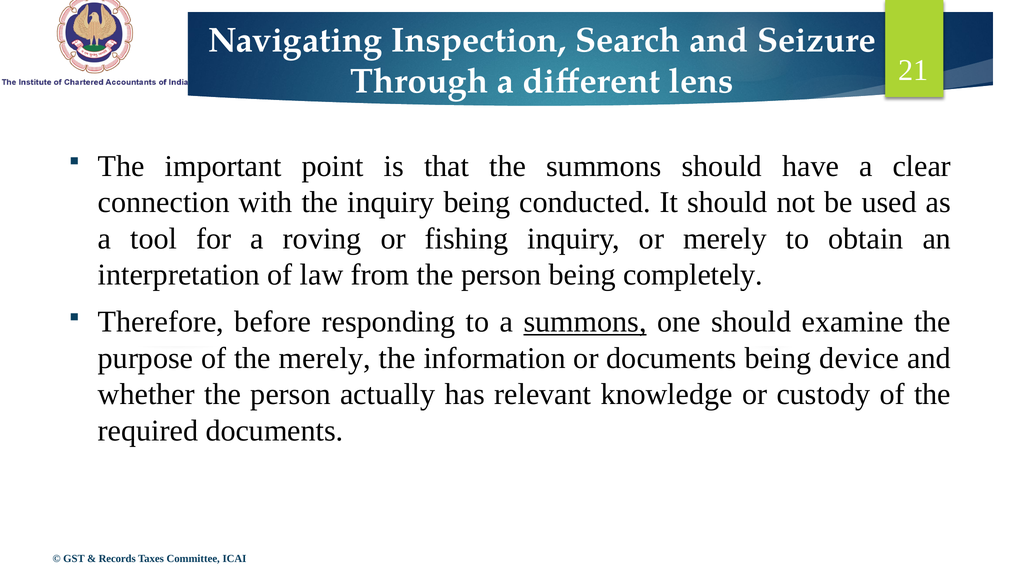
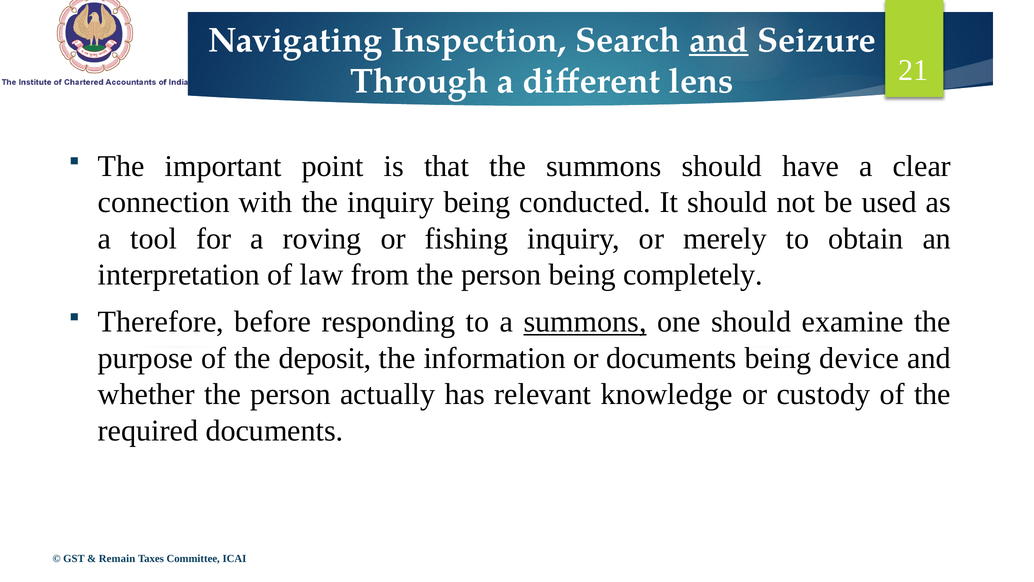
and at (719, 40) underline: none -> present
the merely: merely -> deposit
Records: Records -> Remain
